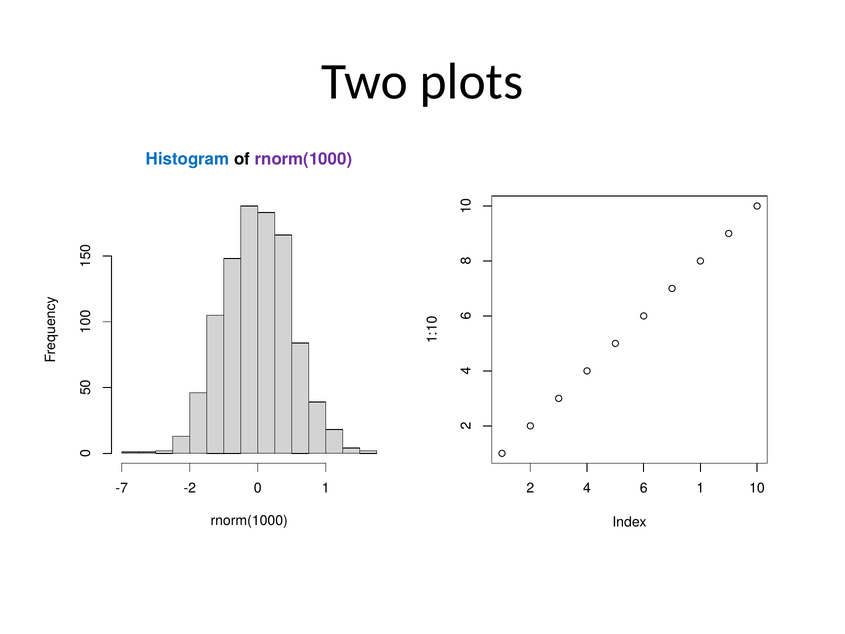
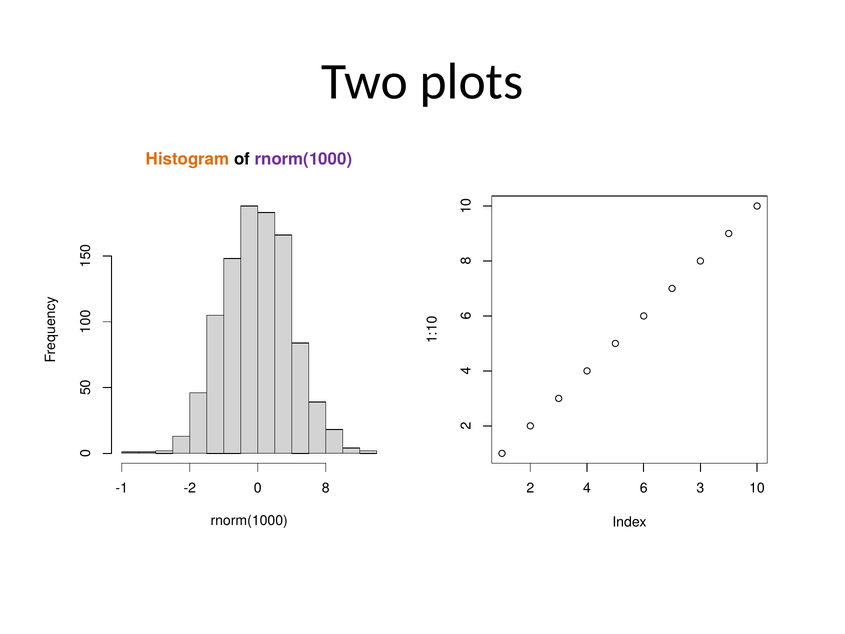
Histogram colour: blue -> orange
-7: -7 -> -1
-2 0 1: 1 -> 8
6 1: 1 -> 3
